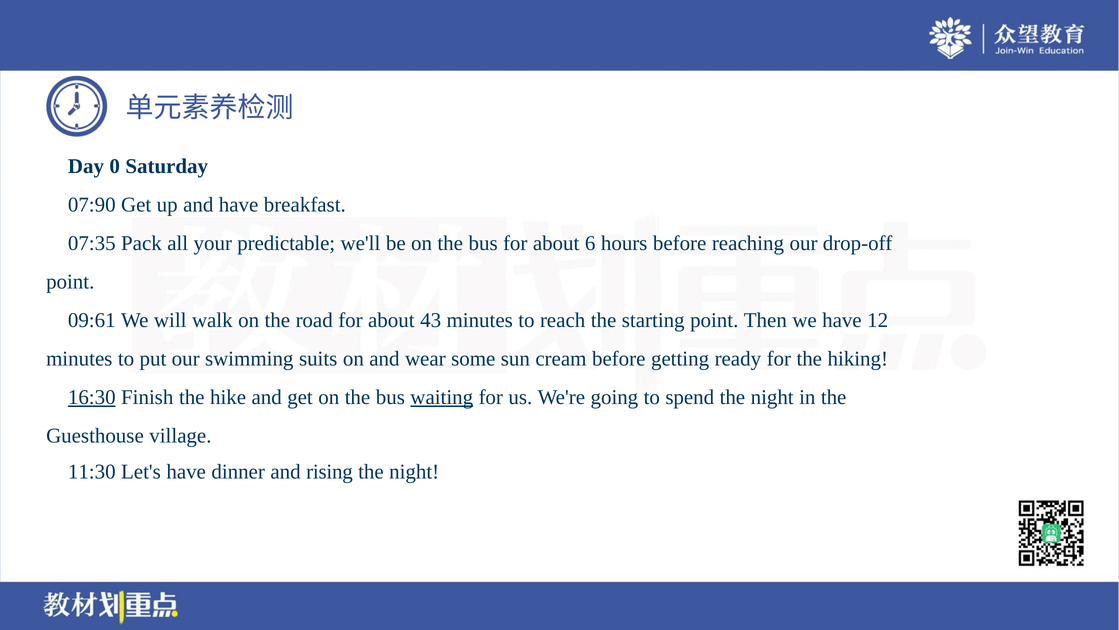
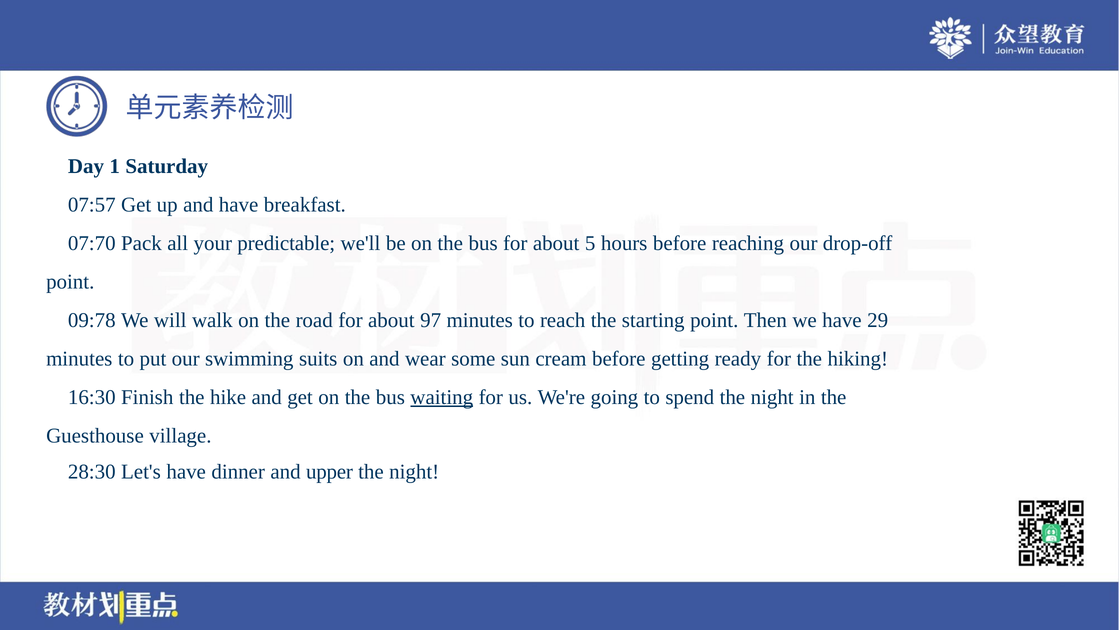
0: 0 -> 1
07:90: 07:90 -> 07:57
07:35: 07:35 -> 07:70
6: 6 -> 5
09:61: 09:61 -> 09:78
43: 43 -> 97
12: 12 -> 29
16:30 underline: present -> none
11:30: 11:30 -> 28:30
rising: rising -> upper
